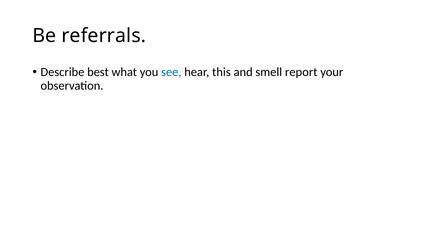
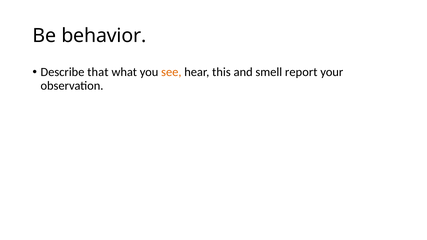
referrals: referrals -> behavior
best: best -> that
see colour: blue -> orange
